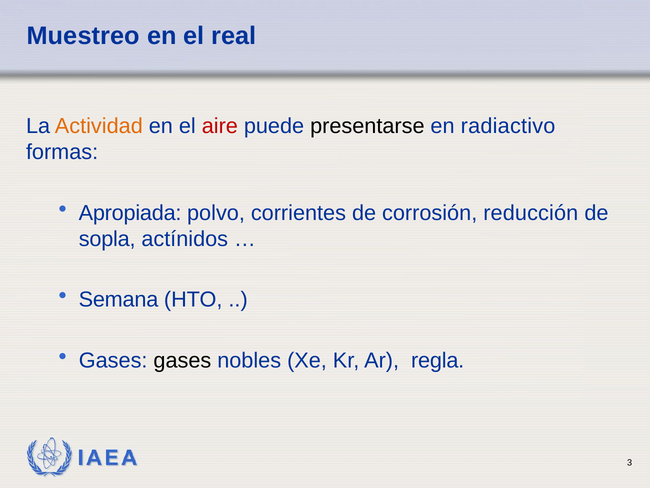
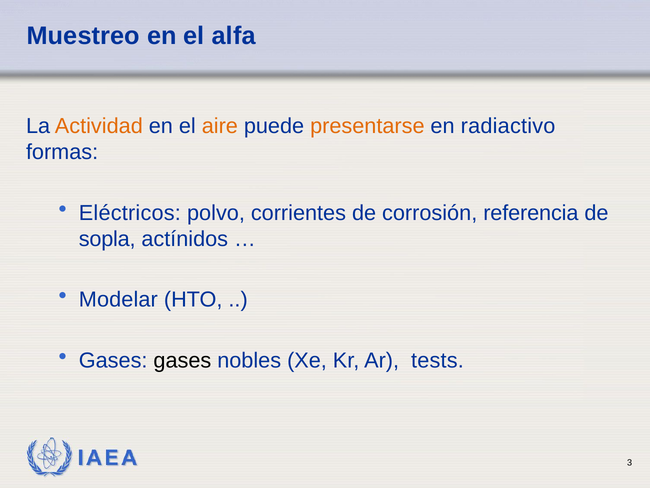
real: real -> alfa
aire colour: red -> orange
presentarse colour: black -> orange
Apropiada: Apropiada -> Eléctricos
reducción: reducción -> referencia
Semana: Semana -> Modelar
regla: regla -> tests
